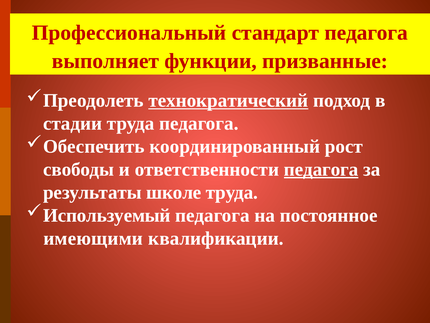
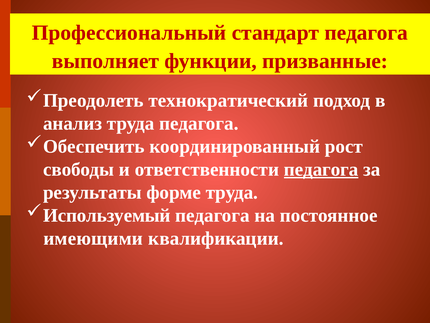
технократический underline: present -> none
стадии: стадии -> анализ
школе: школе -> форме
